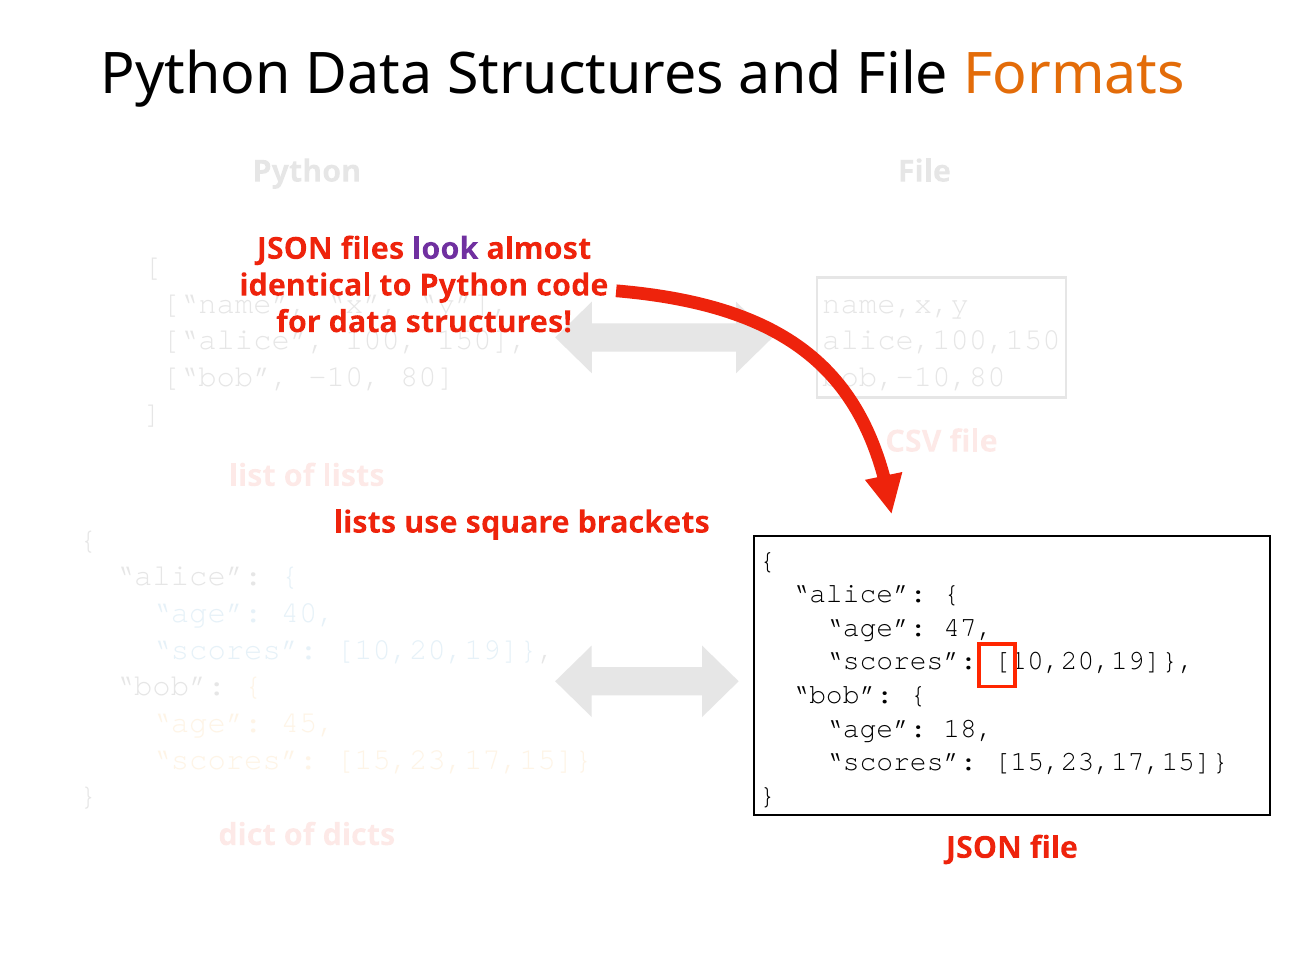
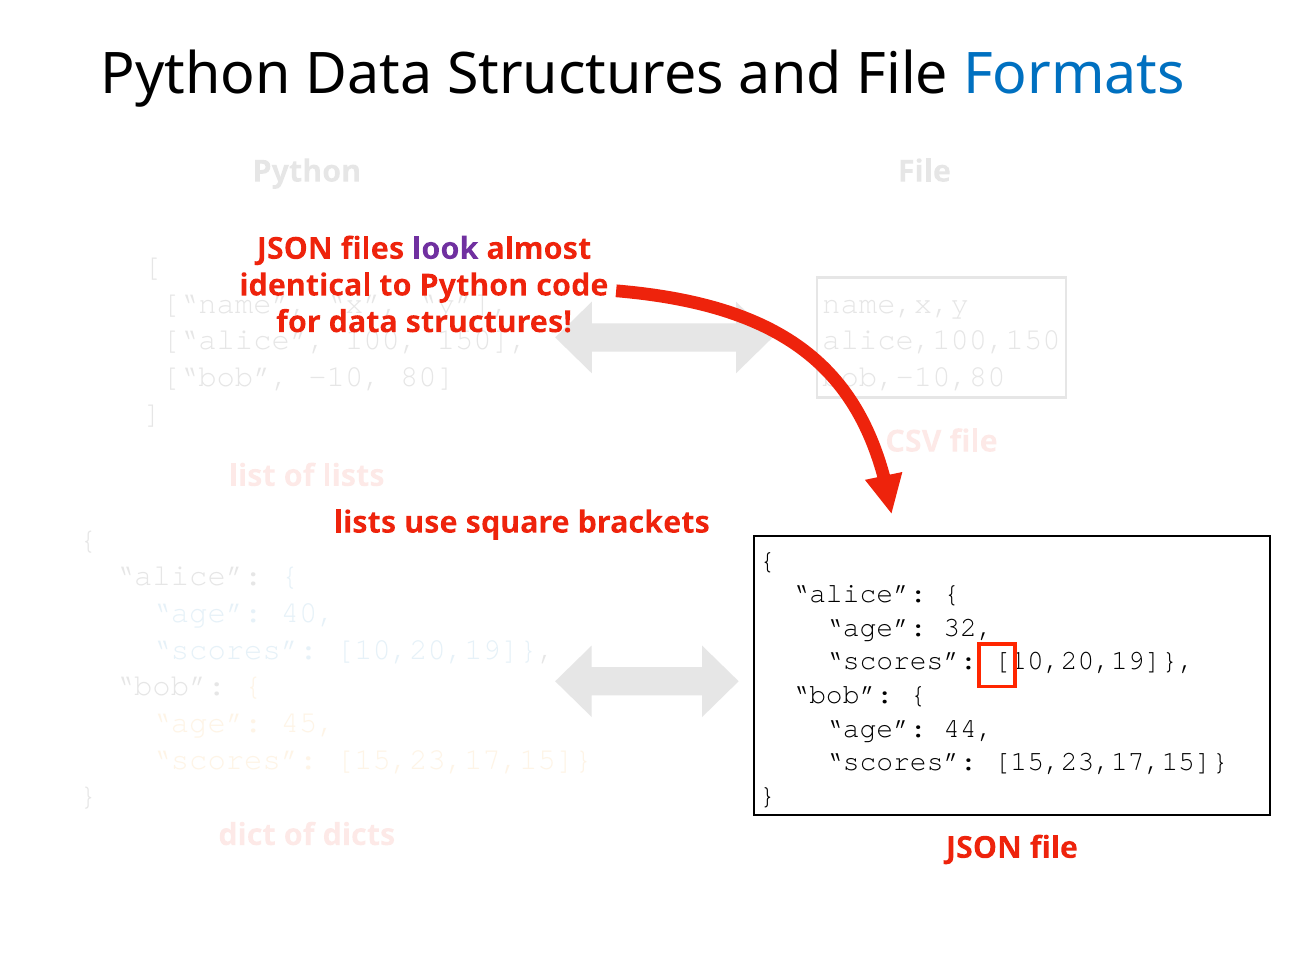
Formats colour: orange -> blue
47: 47 -> 32
18: 18 -> 44
